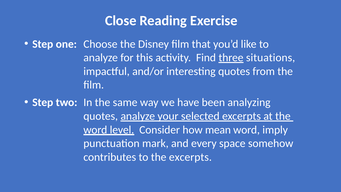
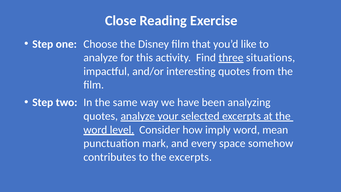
mean: mean -> imply
imply: imply -> mean
